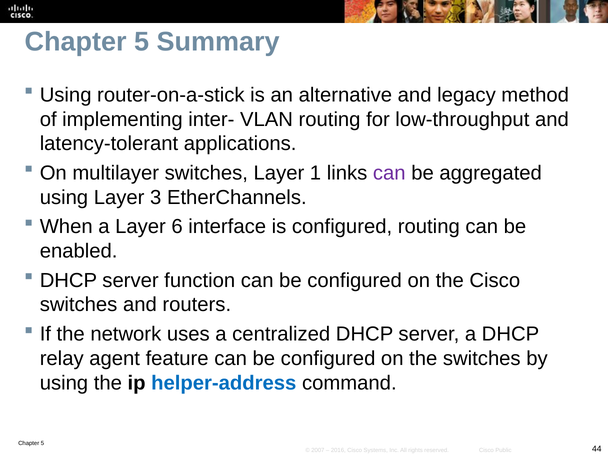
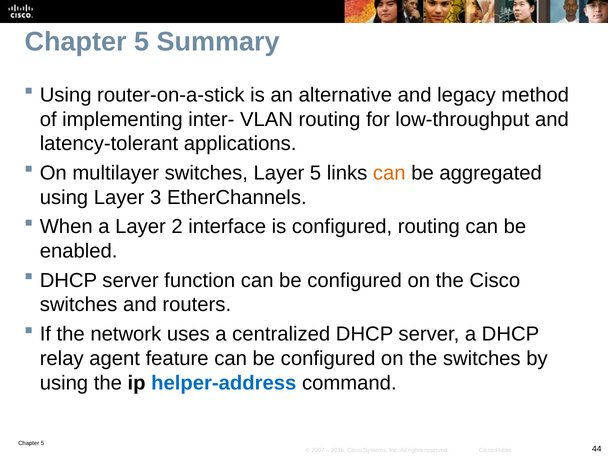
Layer 1: 1 -> 5
can at (389, 173) colour: purple -> orange
6: 6 -> 2
